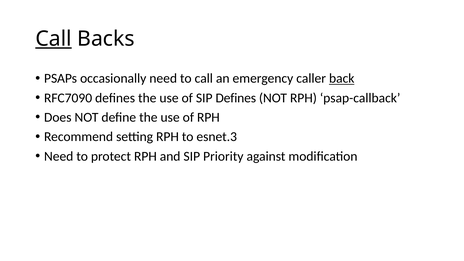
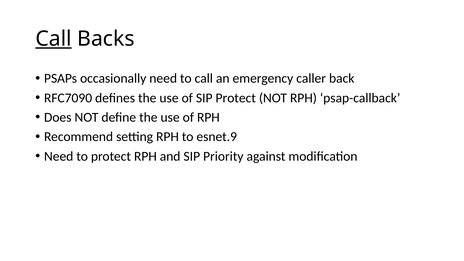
back underline: present -> none
SIP Defines: Defines -> Protect
esnet.3: esnet.3 -> esnet.9
